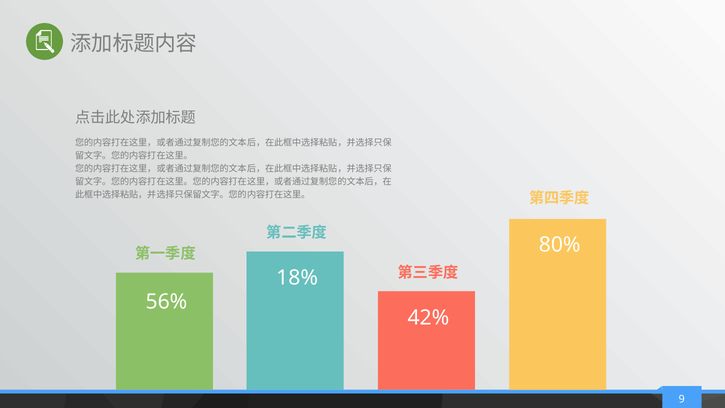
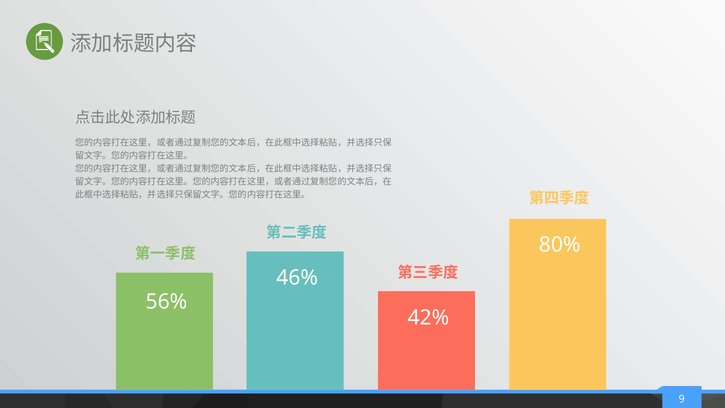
18%: 18% -> 46%
